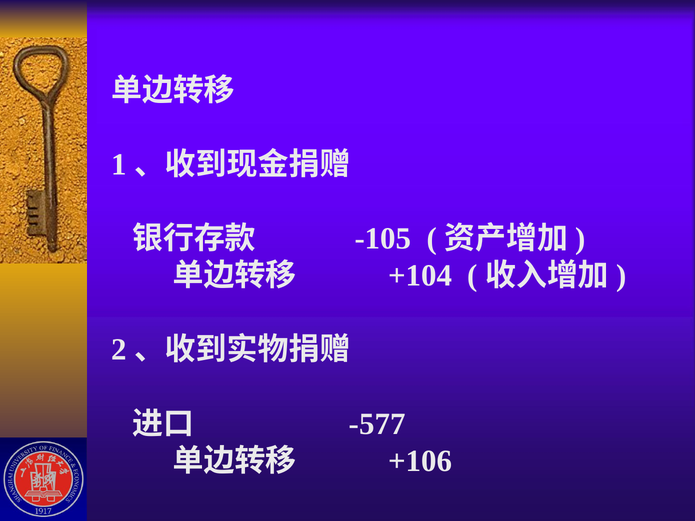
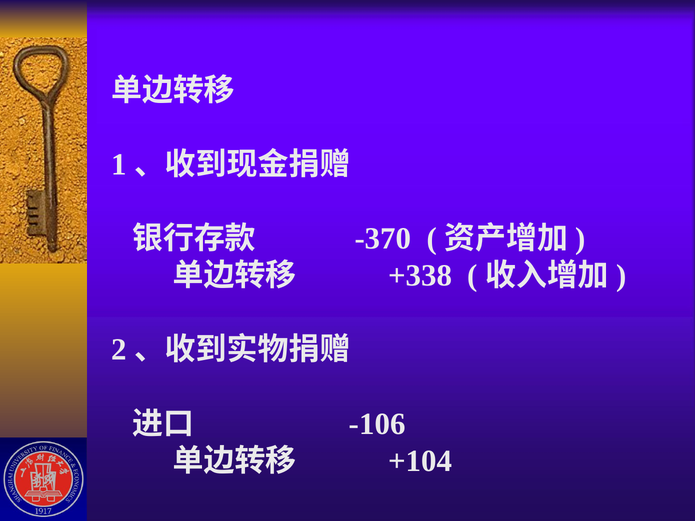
-105: -105 -> -370
+104: +104 -> +338
-577: -577 -> -106
+106: +106 -> +104
